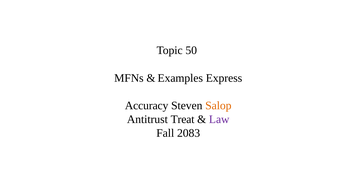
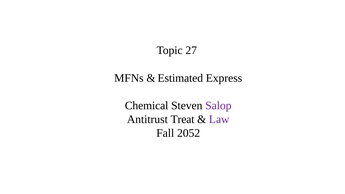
50: 50 -> 27
Examples: Examples -> Estimated
Accuracy: Accuracy -> Chemical
Salop colour: orange -> purple
2083: 2083 -> 2052
